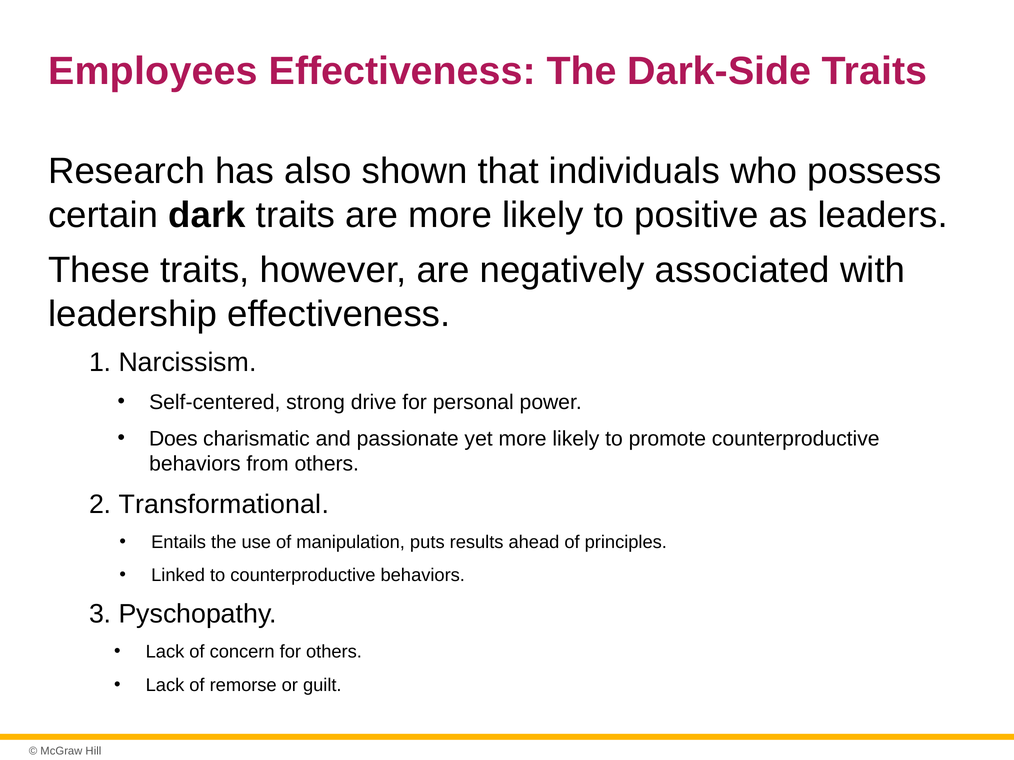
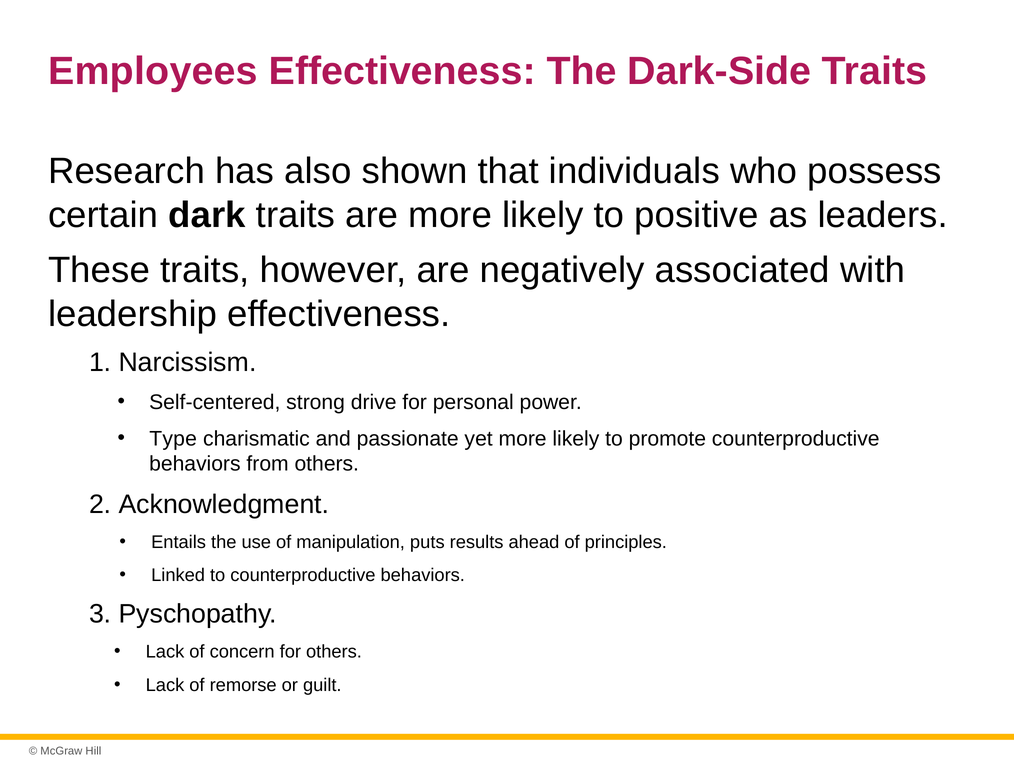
Does: Does -> Type
Transformational: Transformational -> Acknowledgment
